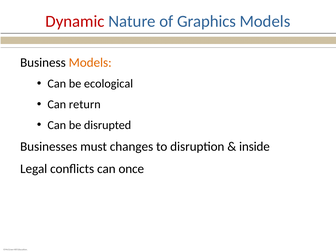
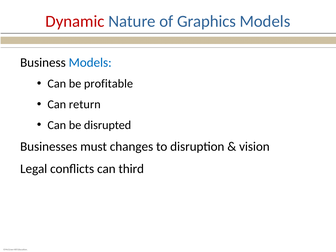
Models at (90, 63) colour: orange -> blue
ecological: ecological -> profitable
inside: inside -> vision
once: once -> third
